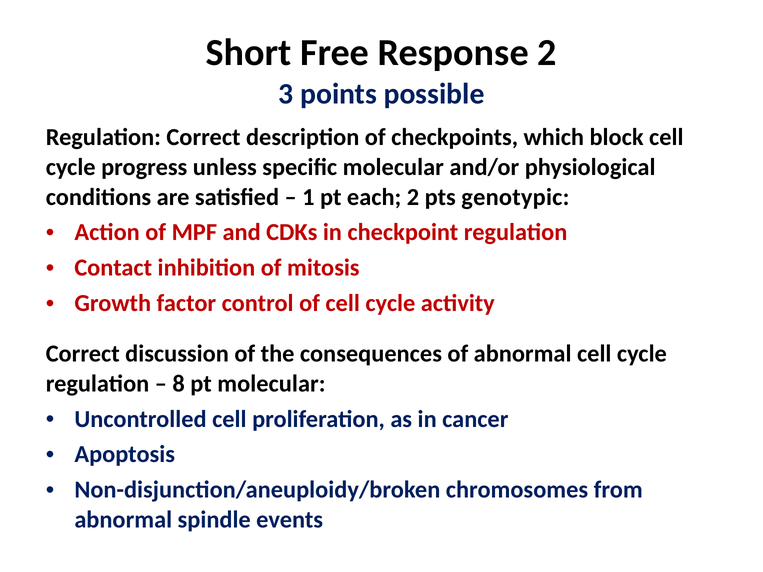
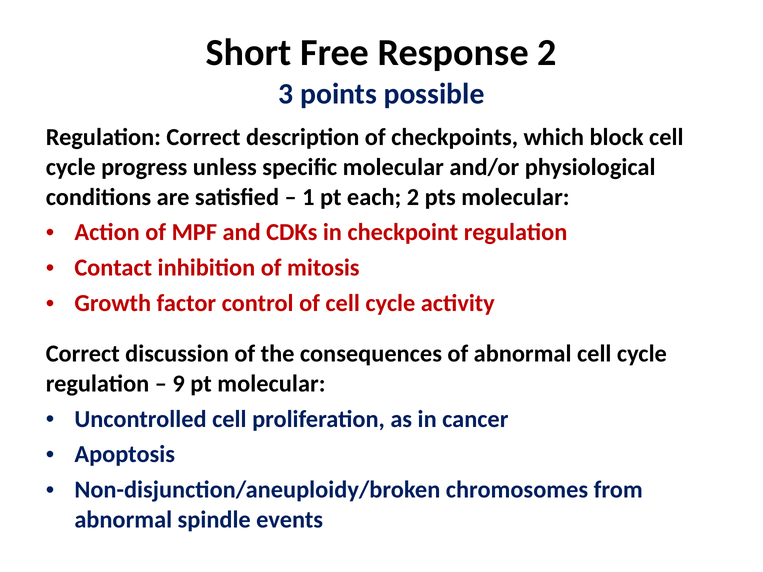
pts genotypic: genotypic -> molecular
8: 8 -> 9
